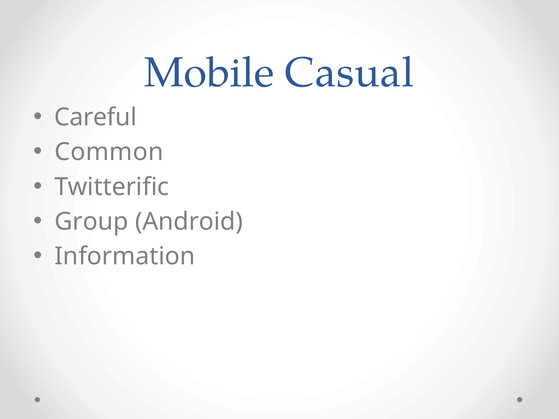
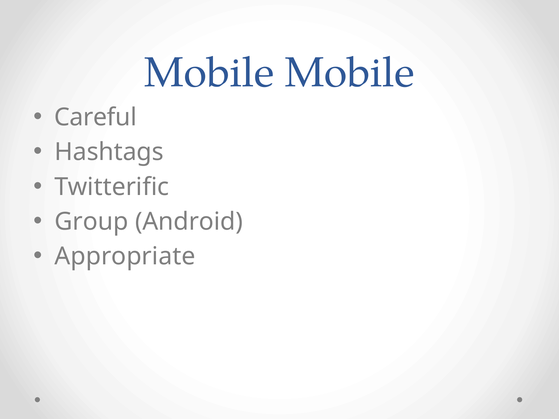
Mobile Casual: Casual -> Mobile
Common: Common -> Hashtags
Information: Information -> Appropriate
